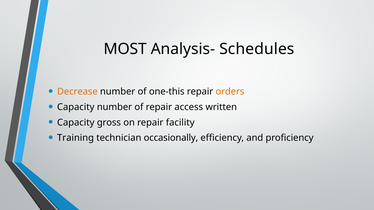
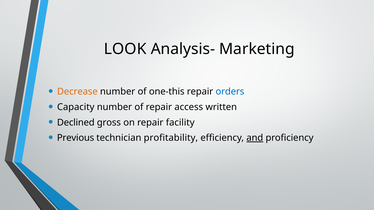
MOST: MOST -> LOOK
Schedules: Schedules -> Marketing
orders colour: orange -> blue
Capacity at (76, 123): Capacity -> Declined
Training: Training -> Previous
occasionally: occasionally -> profitability
and underline: none -> present
